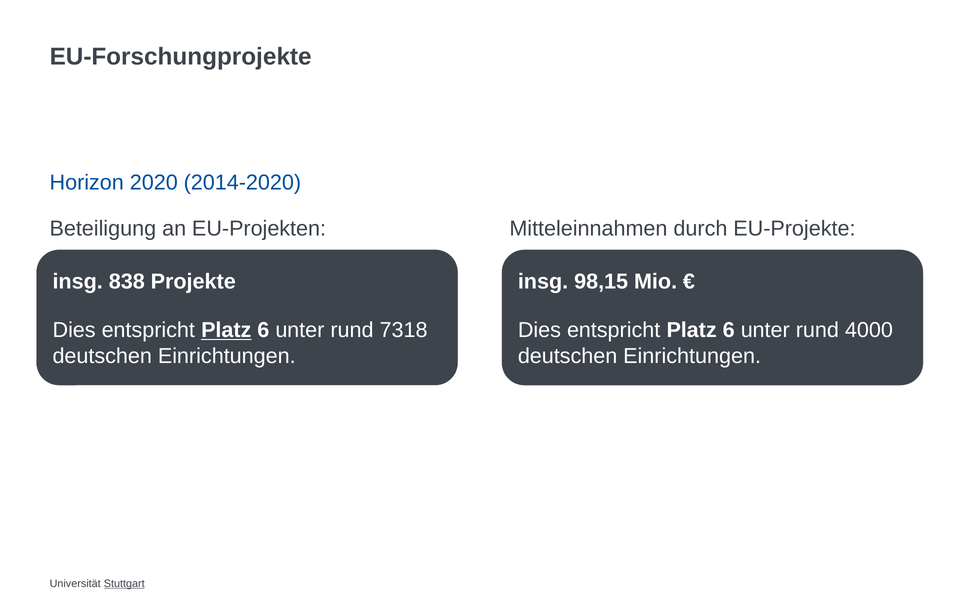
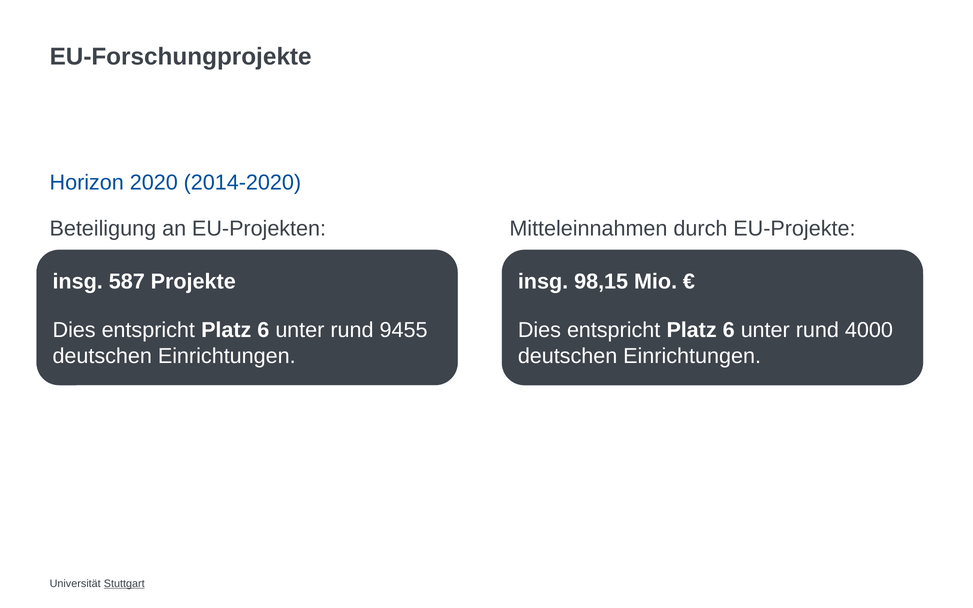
838: 838 -> 587
Platz at (226, 330) underline: present -> none
7318: 7318 -> 9455
